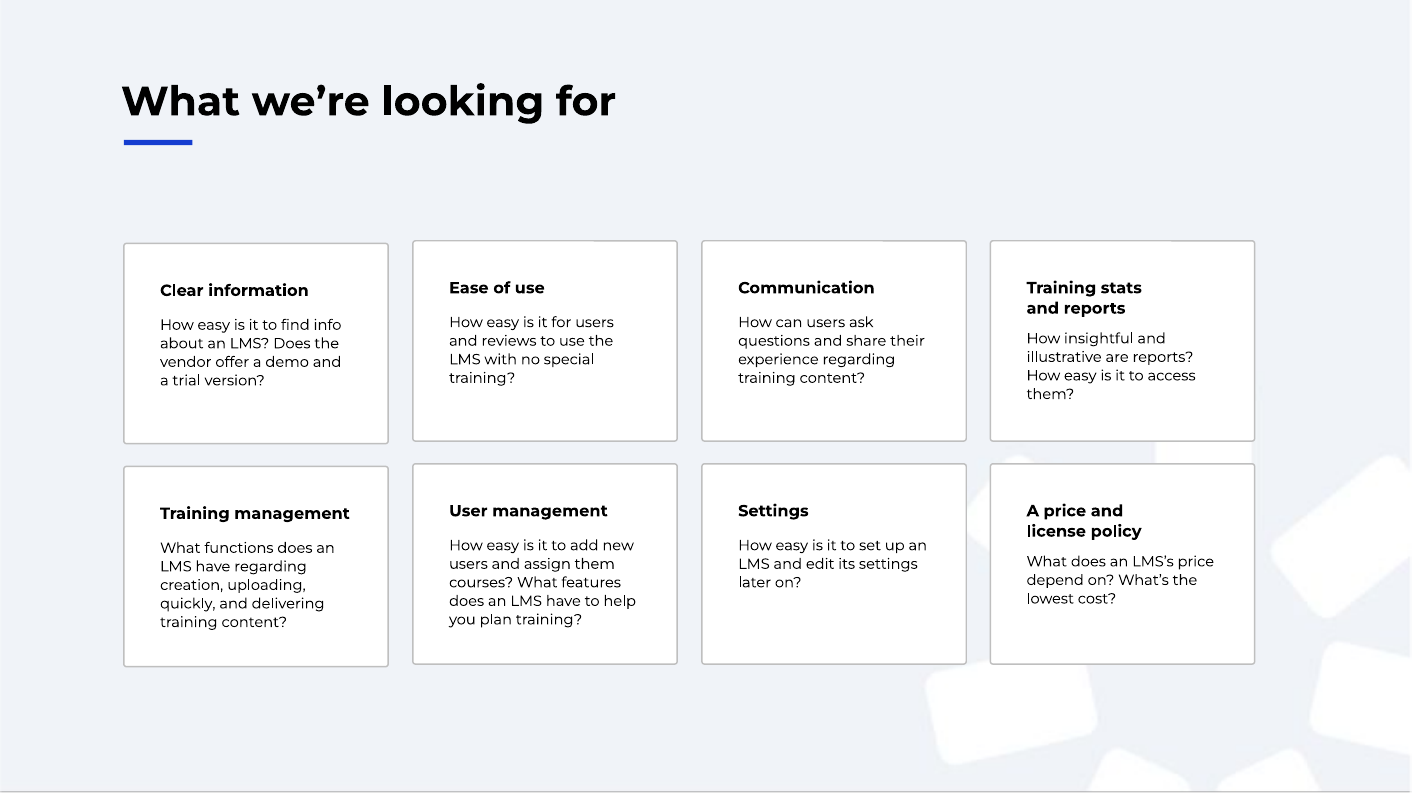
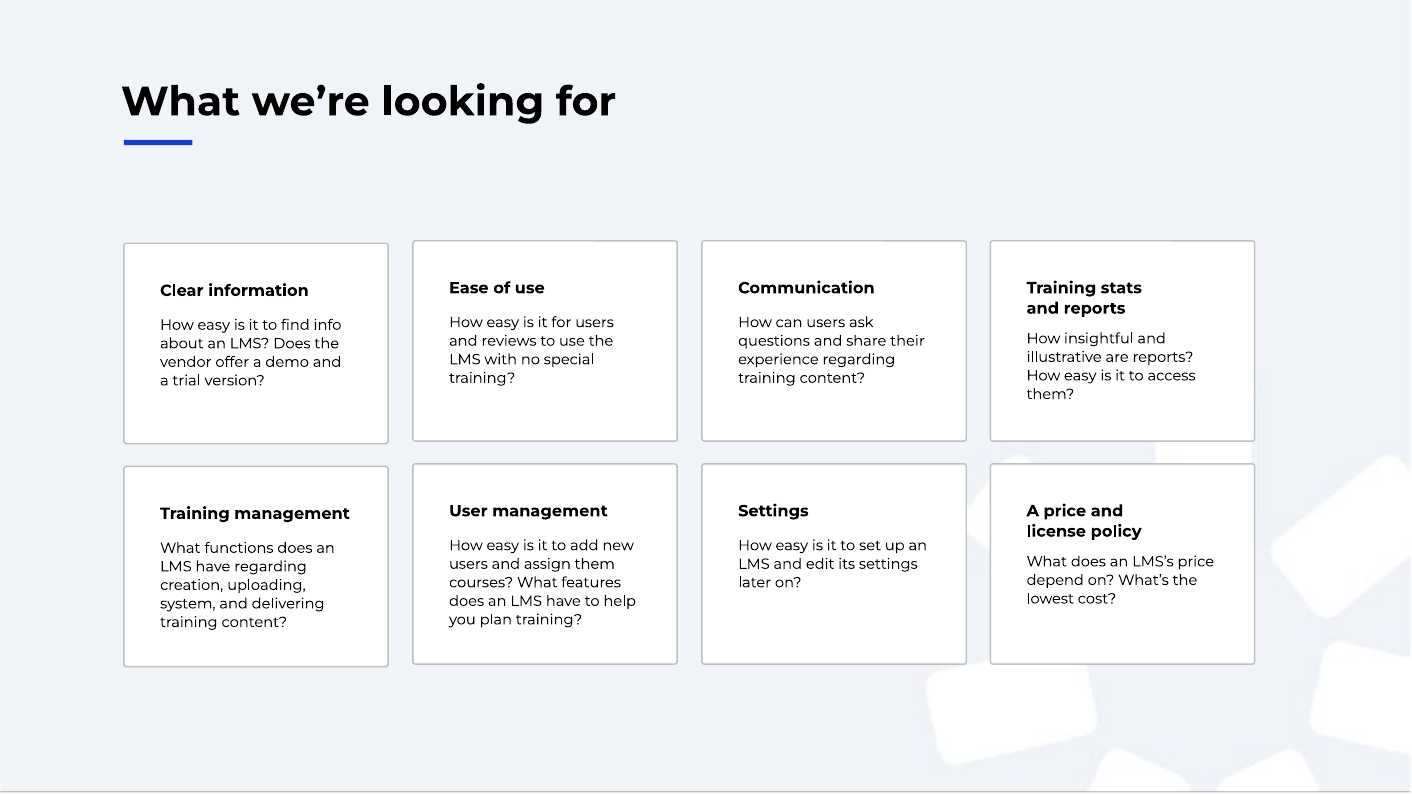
quickly: quickly -> system
